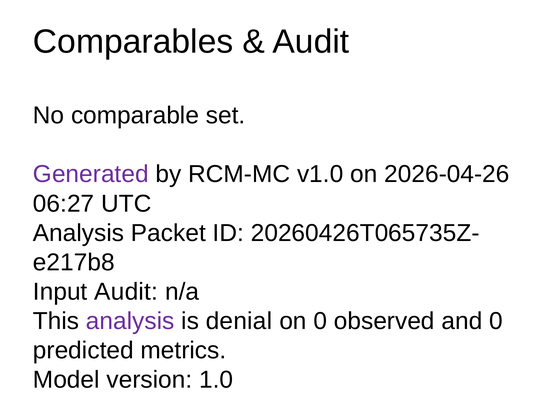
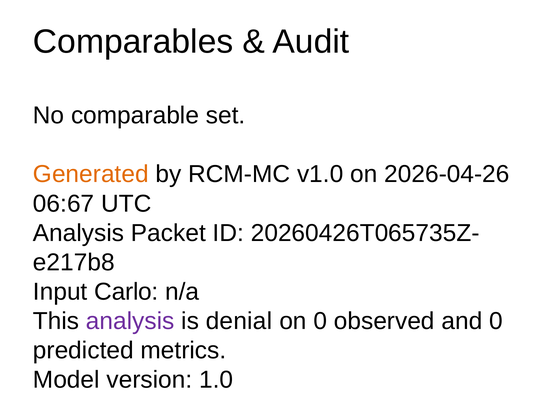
Generated colour: purple -> orange
06:27: 06:27 -> 06:67
Input Audit: Audit -> Carlo
